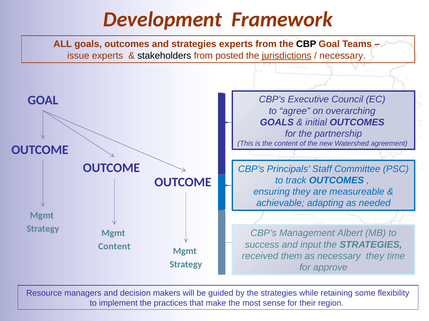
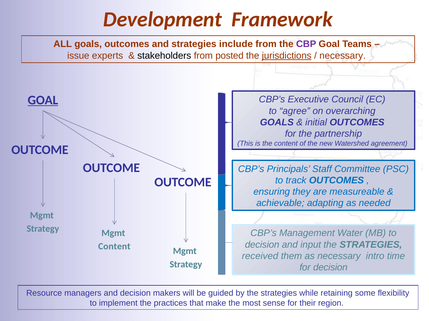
strategies experts: experts -> include
CBP colour: black -> purple
GOAL at (43, 100) underline: none -> present
Albert: Albert -> Water
success at (262, 245): success -> decision
necessary they: they -> intro
for approve: approve -> decision
